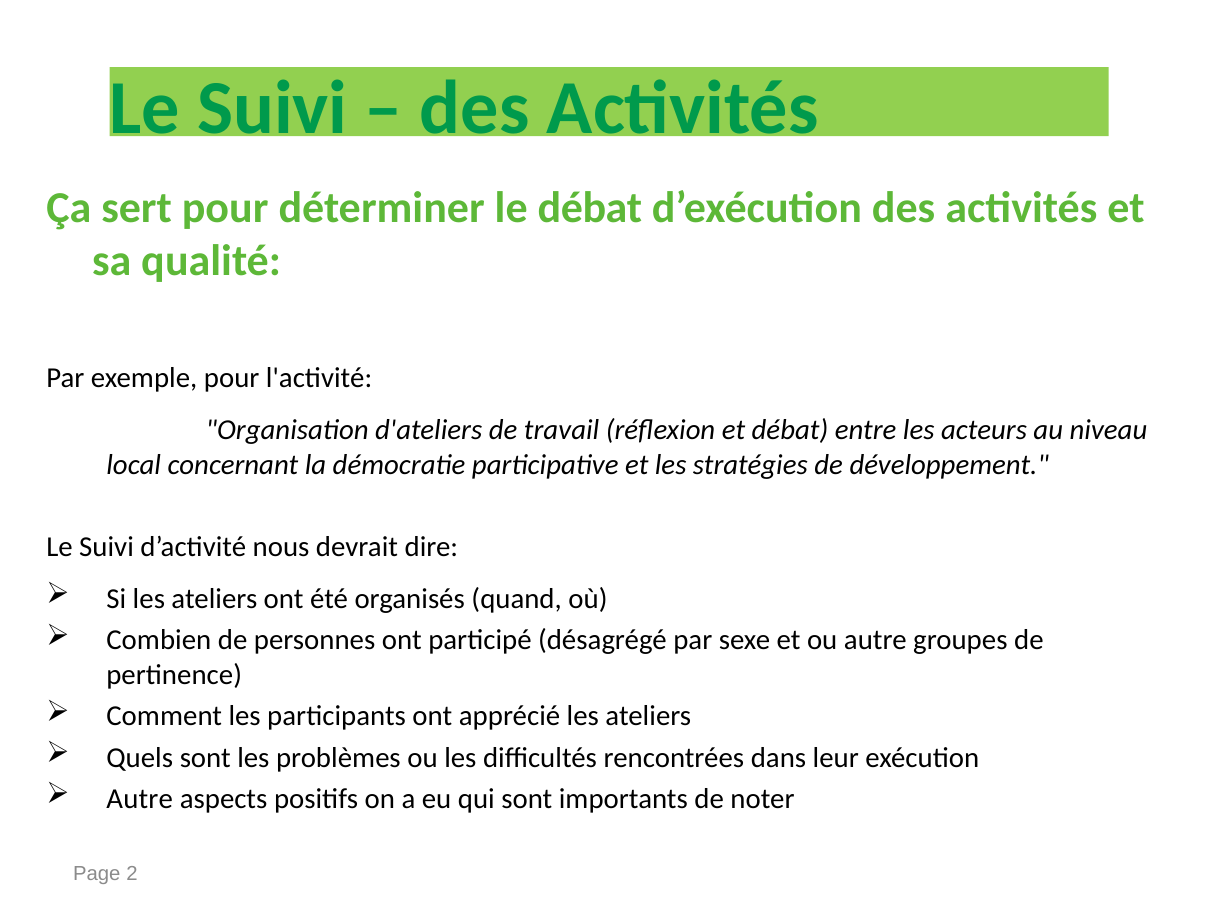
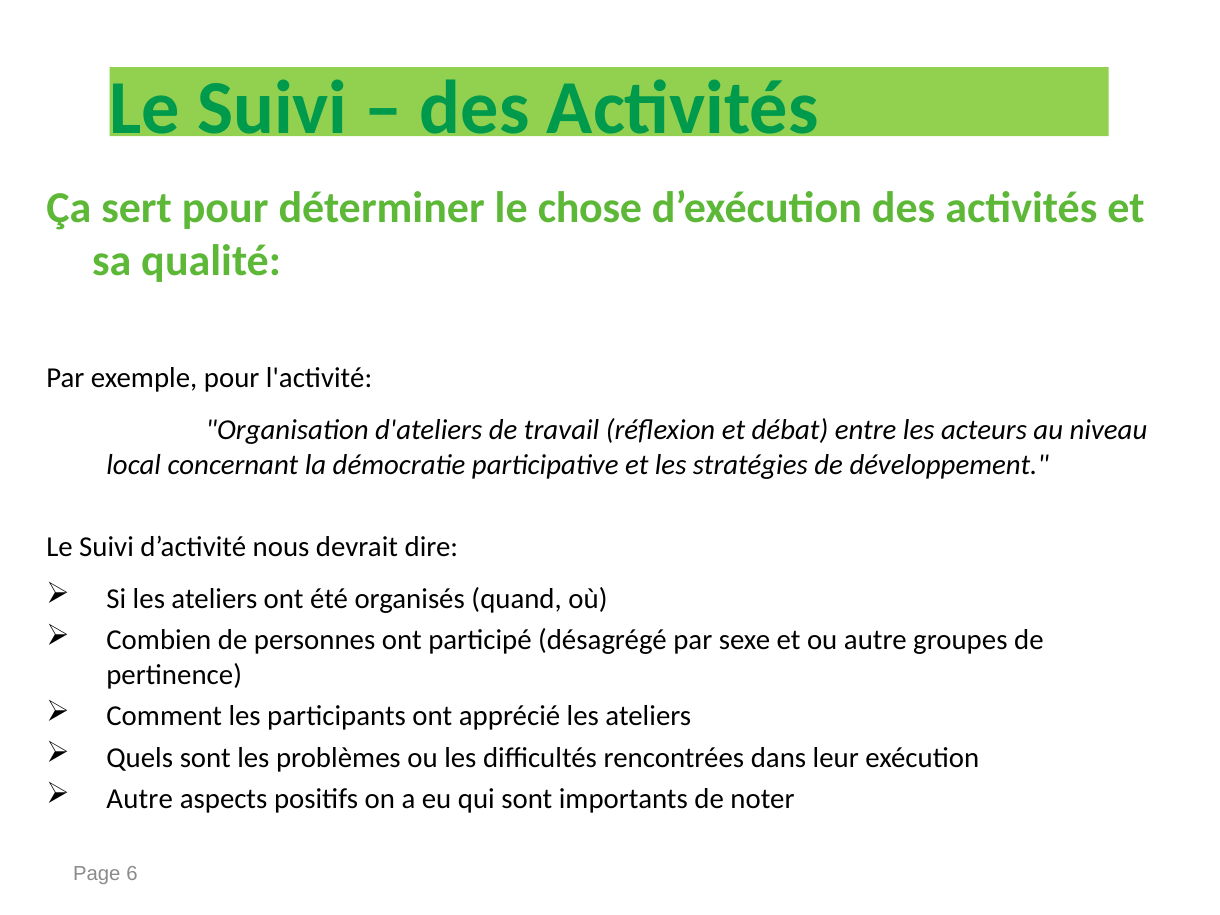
le débat: débat -> chose
2: 2 -> 6
